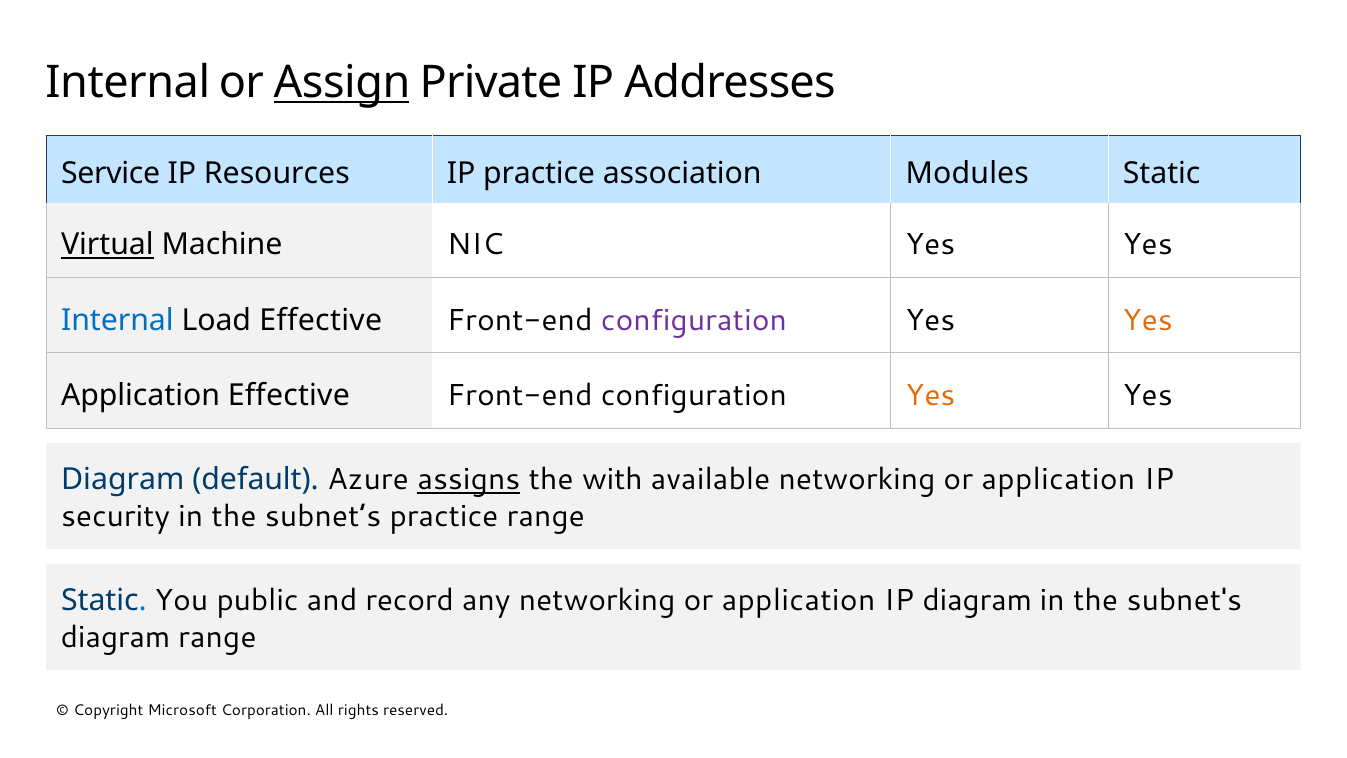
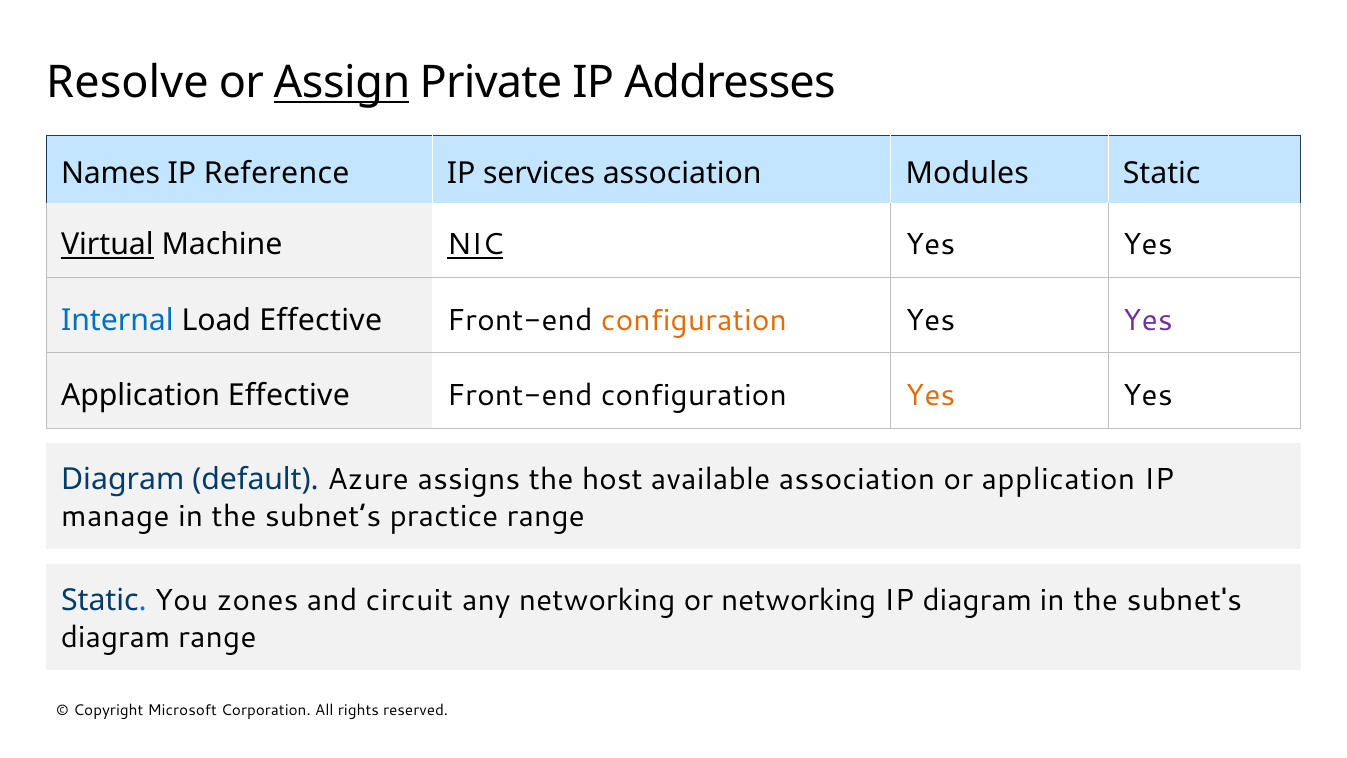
Internal at (128, 83): Internal -> Resolve
Service: Service -> Names
Resources: Resources -> Reference
IP practice: practice -> services
NIC underline: none -> present
configuration at (694, 320) colour: purple -> orange
Yes at (1148, 320) colour: orange -> purple
assigns underline: present -> none
with: with -> host
available networking: networking -> association
security: security -> manage
public: public -> zones
record: record -> circuit
application at (798, 600): application -> networking
